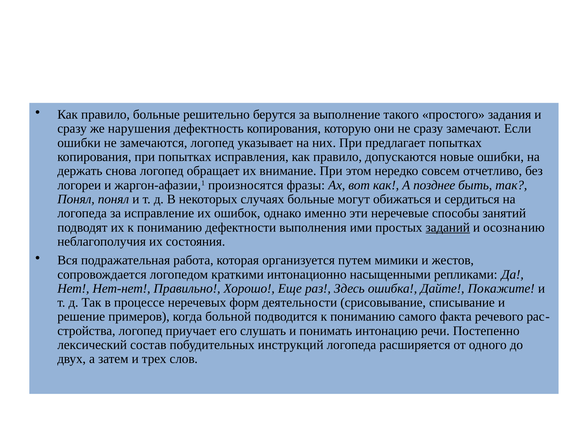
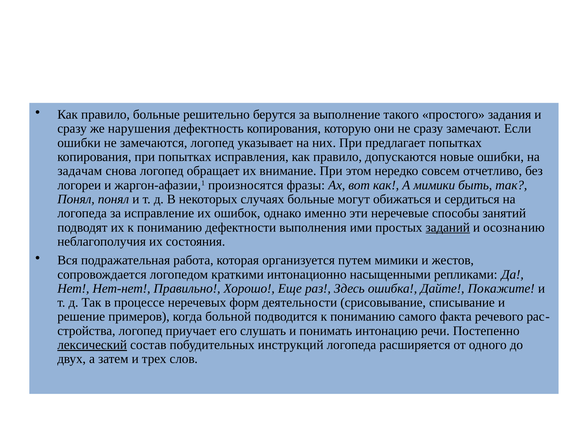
держать: держать -> задачам
А позднее: позднее -> мимики
лексический underline: none -> present
